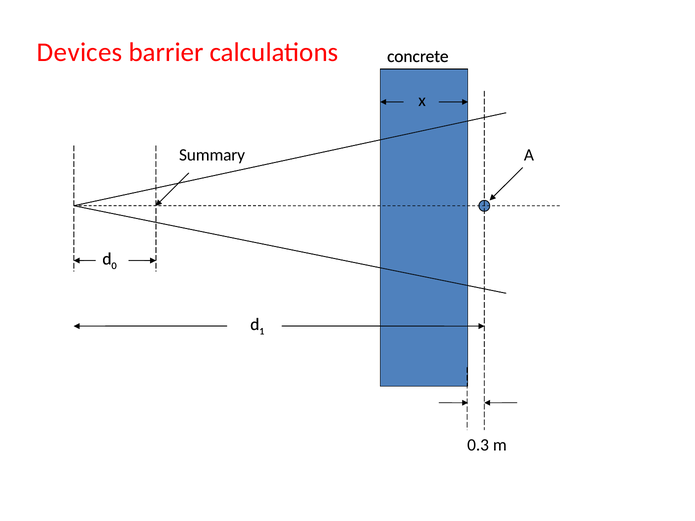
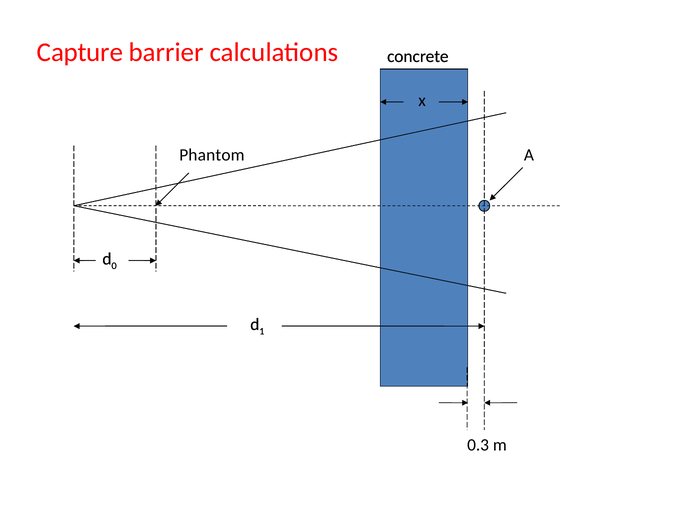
Devices: Devices -> Capture
Summary: Summary -> Phantom
